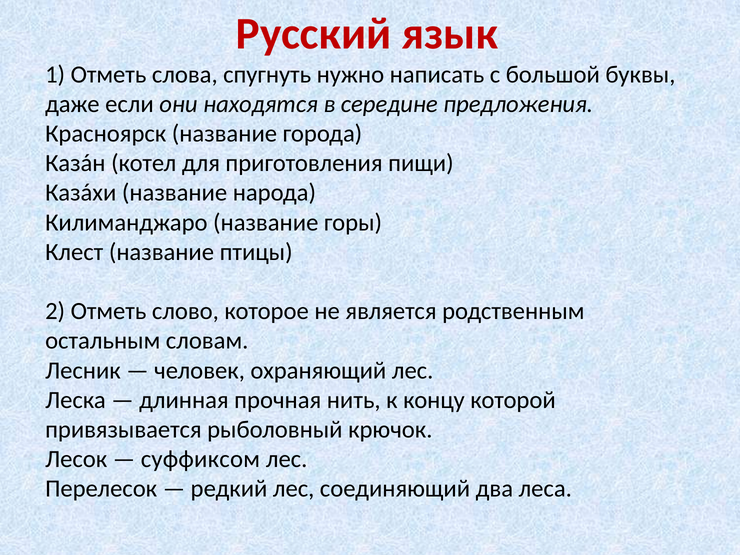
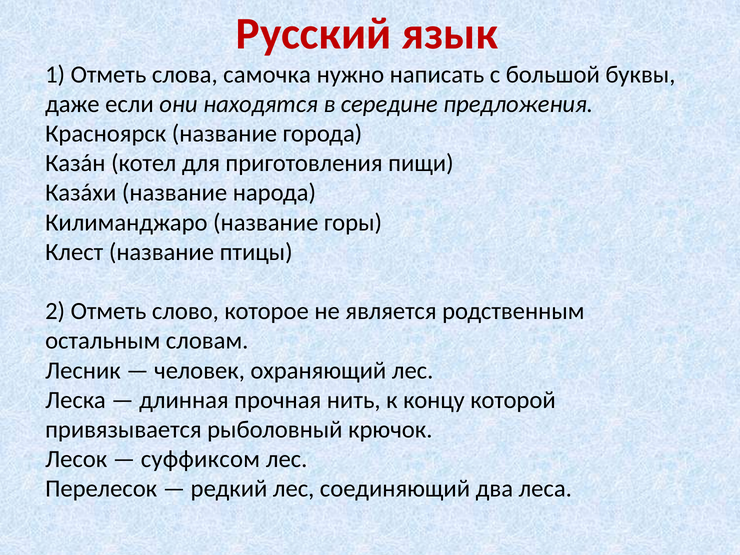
спугнуть: спугнуть -> самочка
